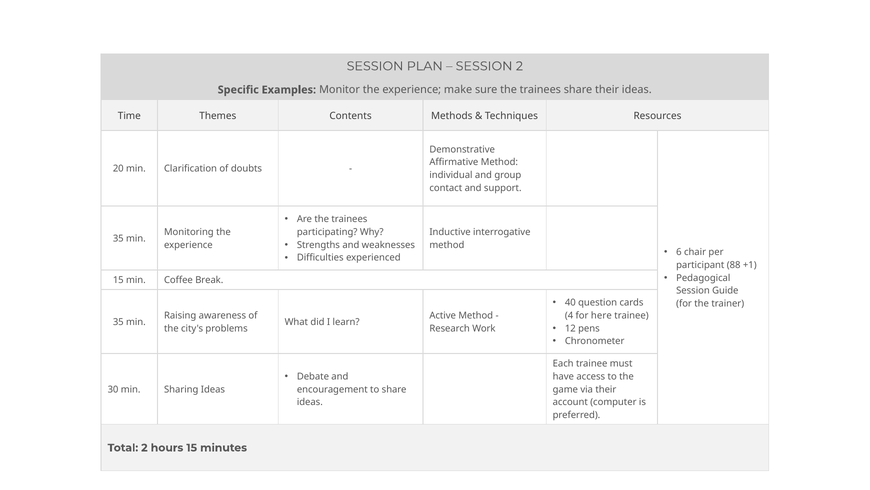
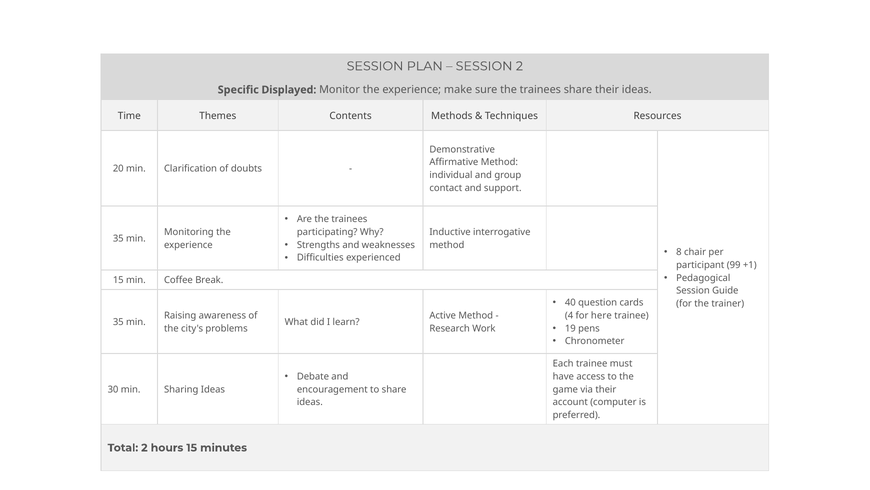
Examples: Examples -> Displayed
6: 6 -> 8
88: 88 -> 99
12: 12 -> 19
